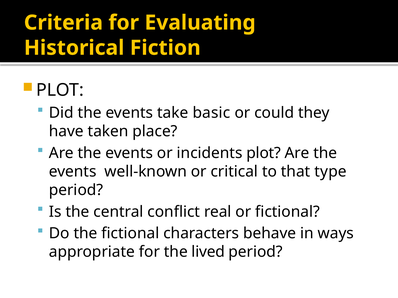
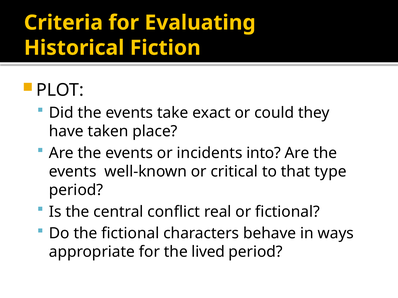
basic: basic -> exact
incidents plot: plot -> into
